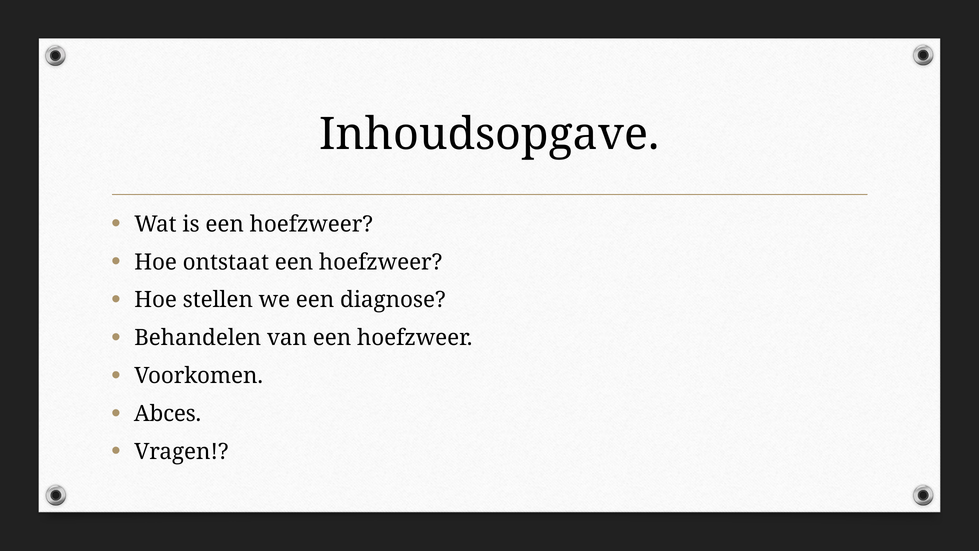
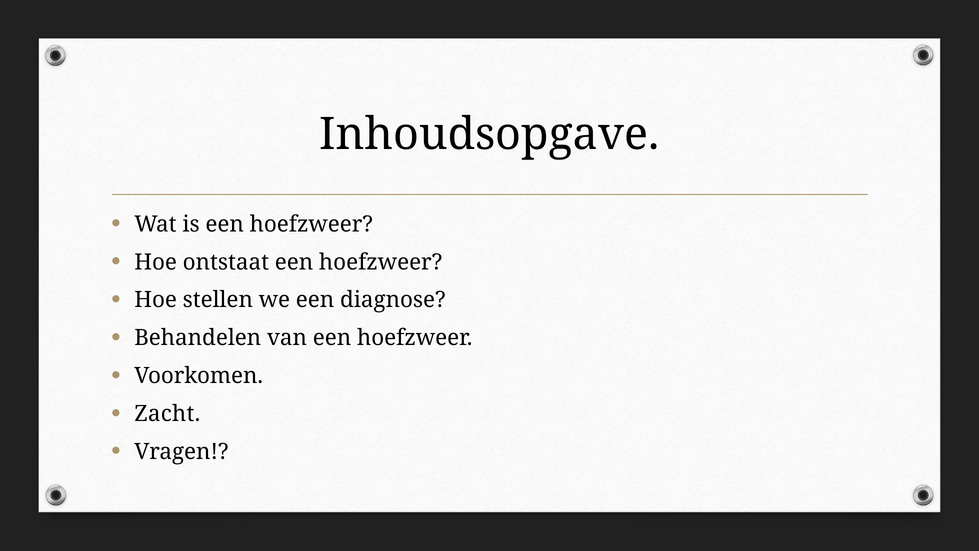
Abces: Abces -> Zacht
